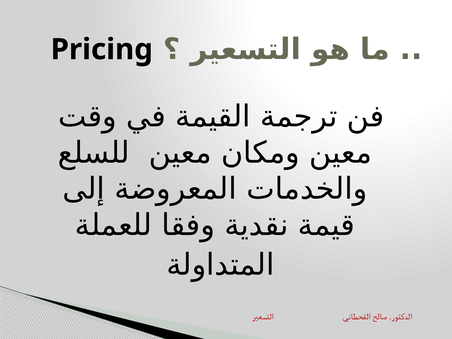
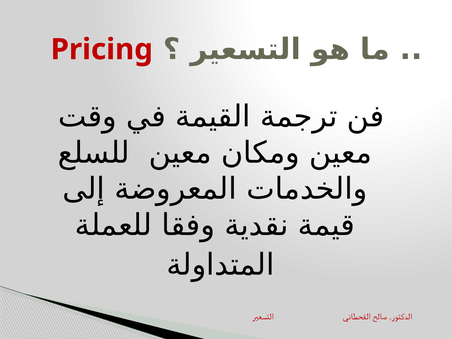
Pricing colour: black -> red
